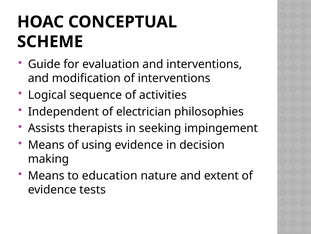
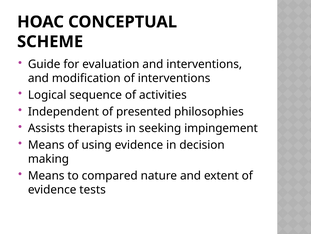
electrician: electrician -> presented
education: education -> compared
